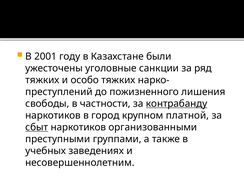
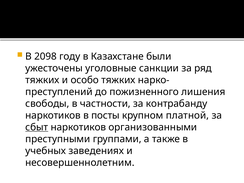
2001: 2001 -> 2098
контрабанду underline: present -> none
город: город -> посты
